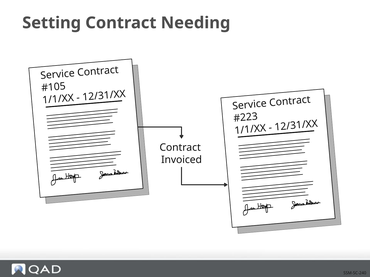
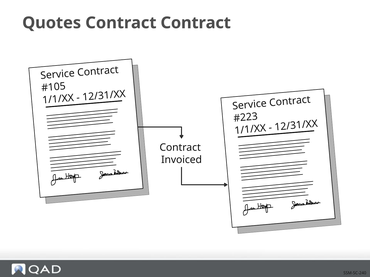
Setting: Setting -> Quotes
Contract Needing: Needing -> Contract
